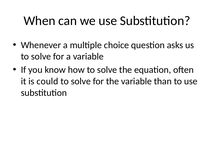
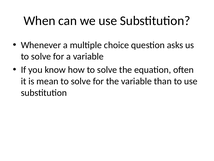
could: could -> mean
